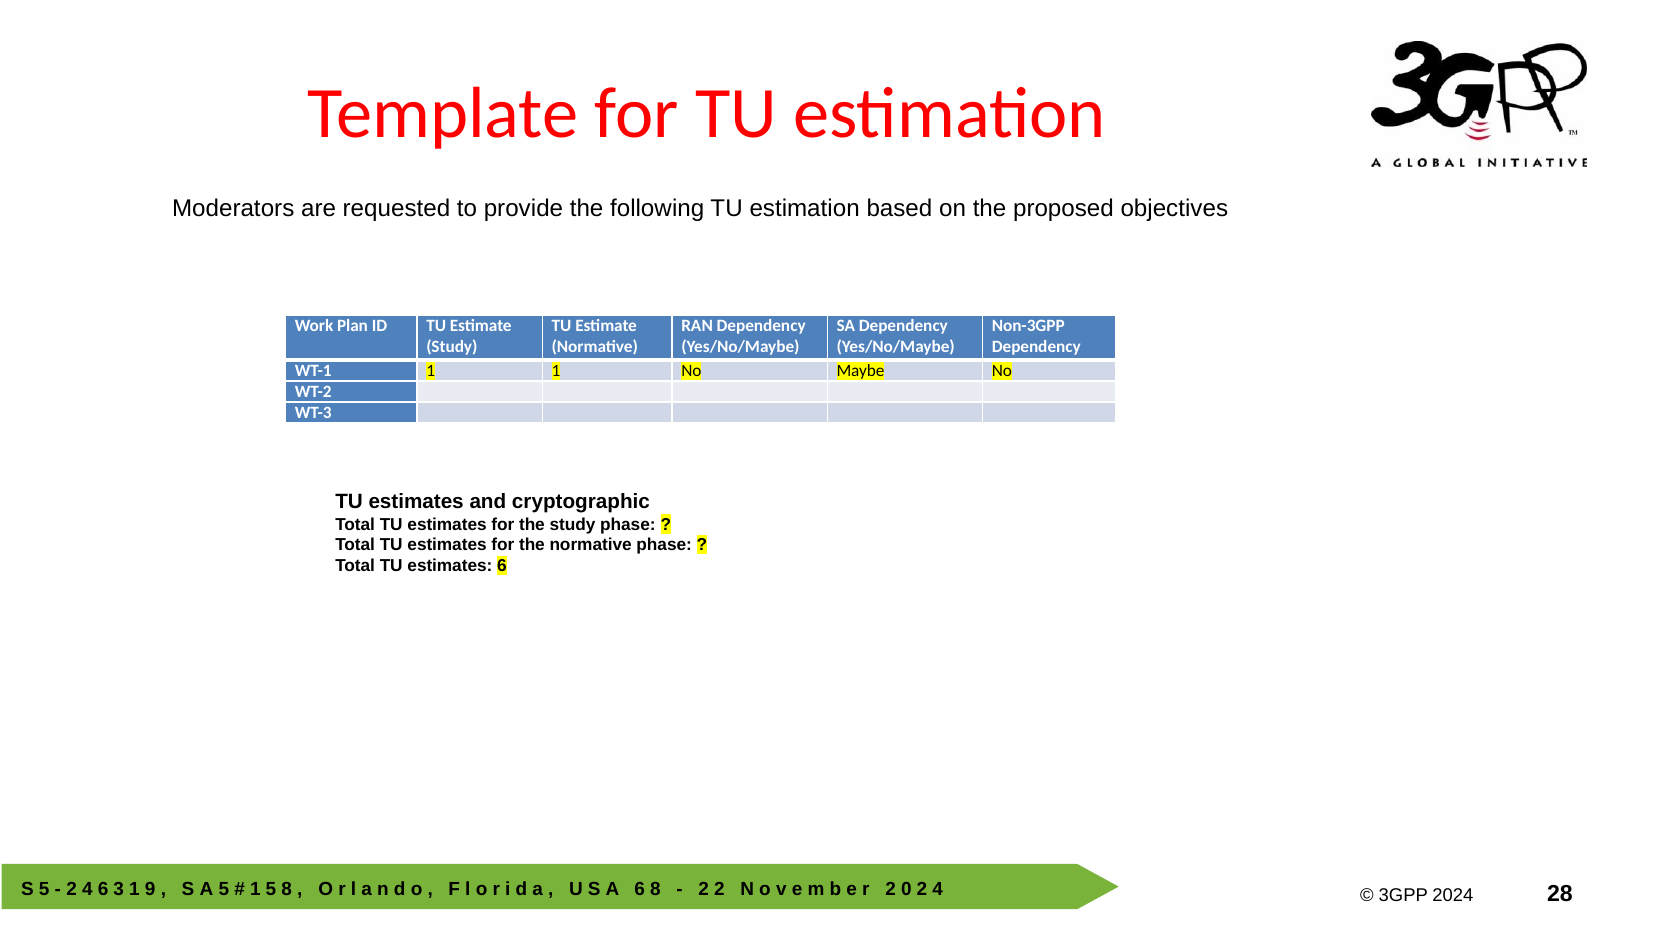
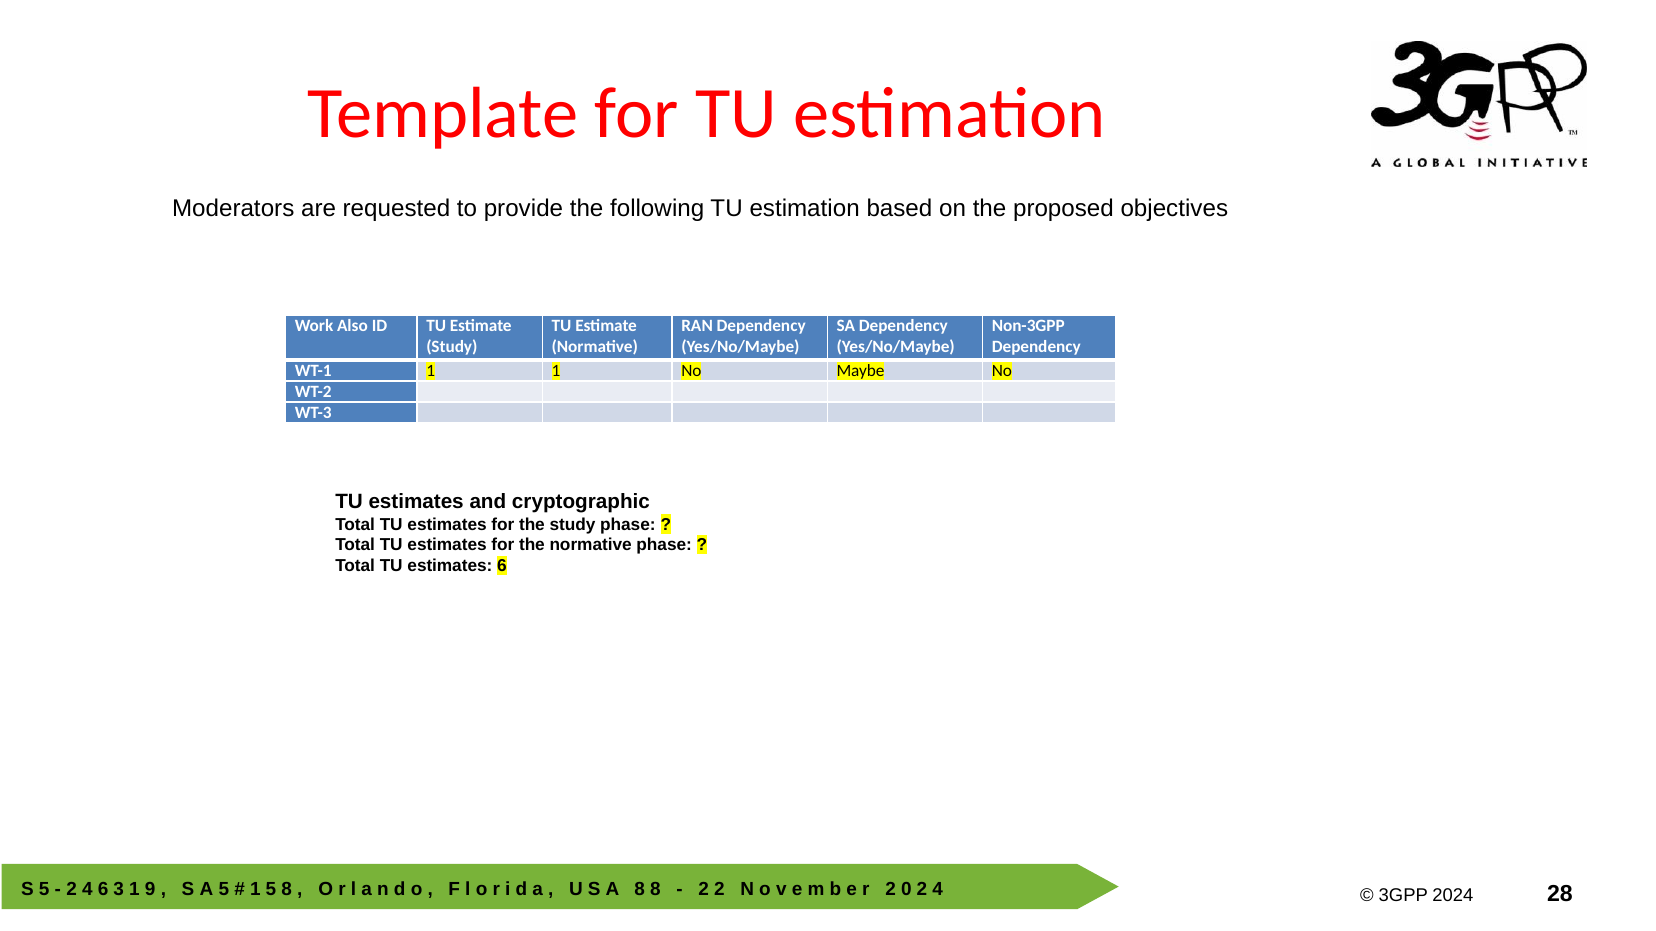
Plan: Plan -> Also
6 at (640, 889): 6 -> 8
